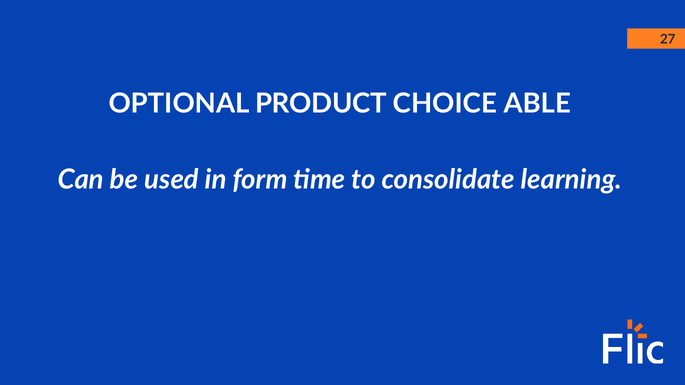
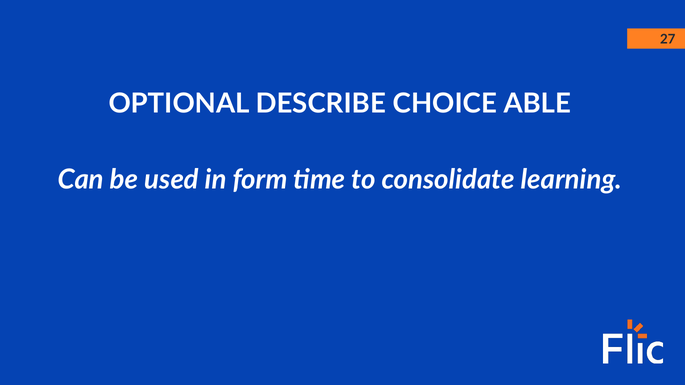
PRODUCT: PRODUCT -> DESCRIBE
